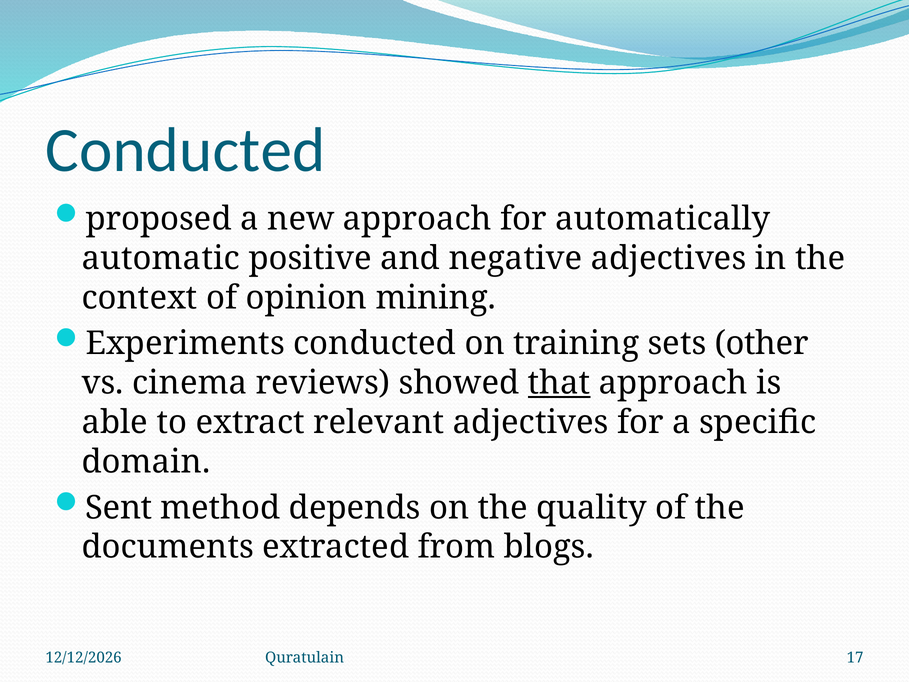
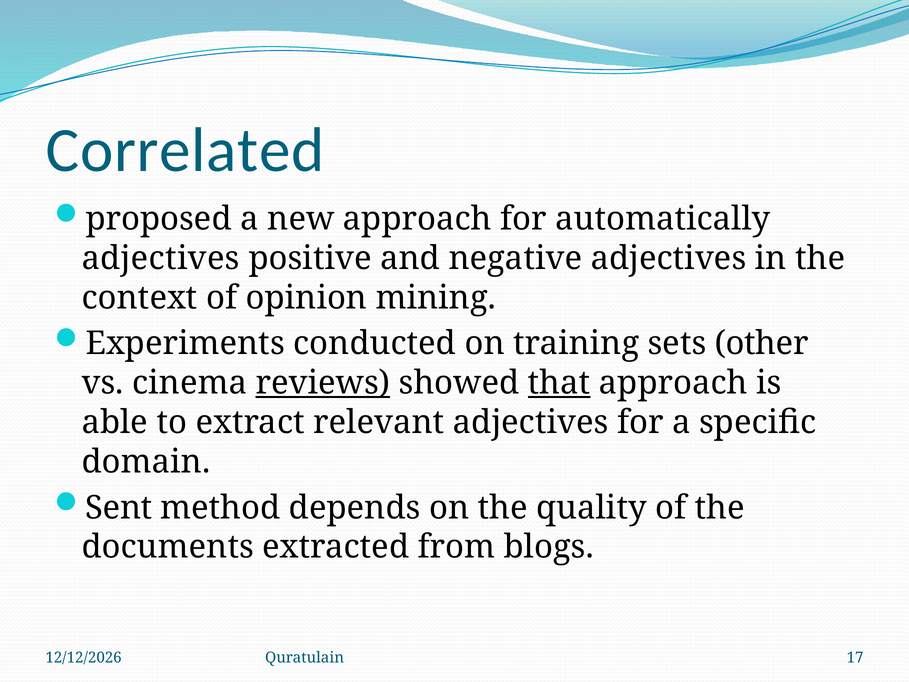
Conducted at (185, 150): Conducted -> Correlated
automatic at (161, 258): automatic -> adjectives
reviews underline: none -> present
